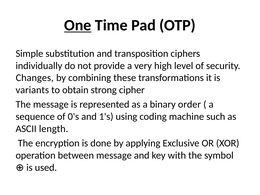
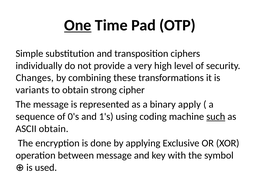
order: order -> apply
such underline: none -> present
ASCII length: length -> obtain
